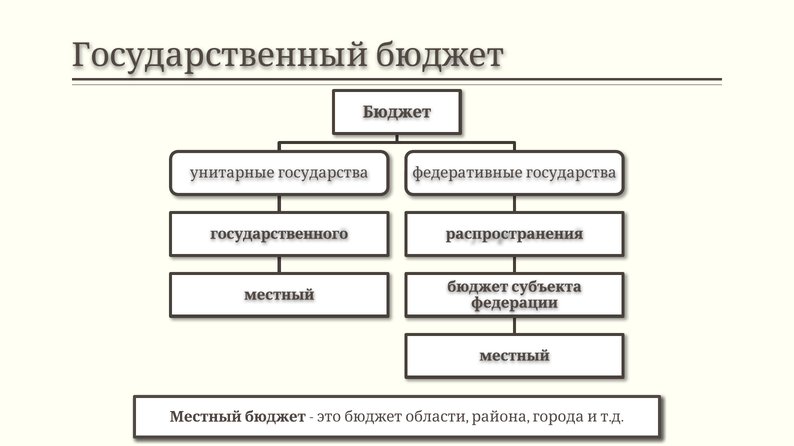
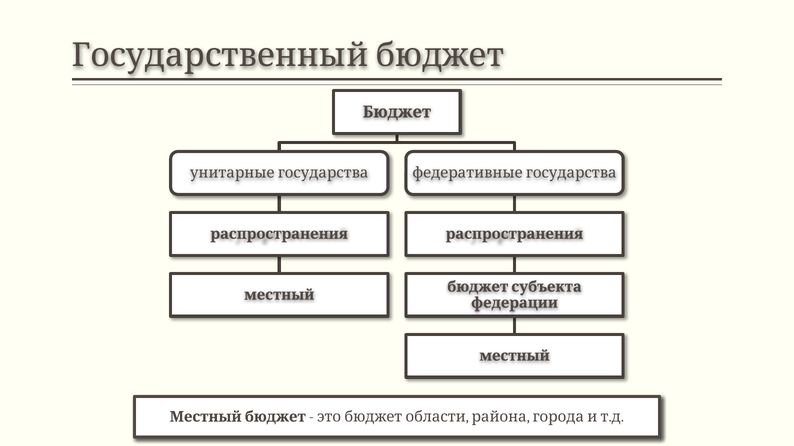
государственного at (279, 234): государственного -> распространения
